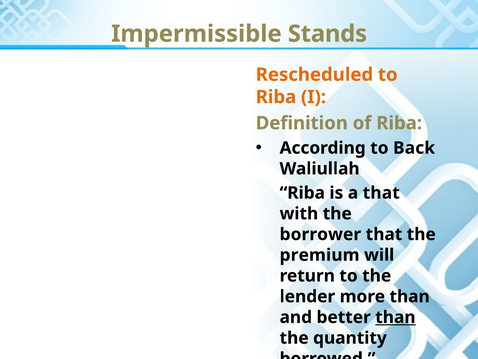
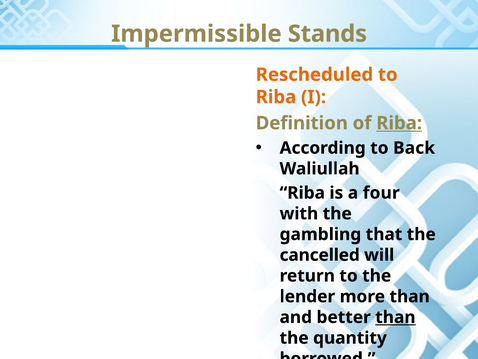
Riba at (399, 123) underline: none -> present
a that: that -> four
borrower: borrower -> gambling
premium: premium -> cancelled
